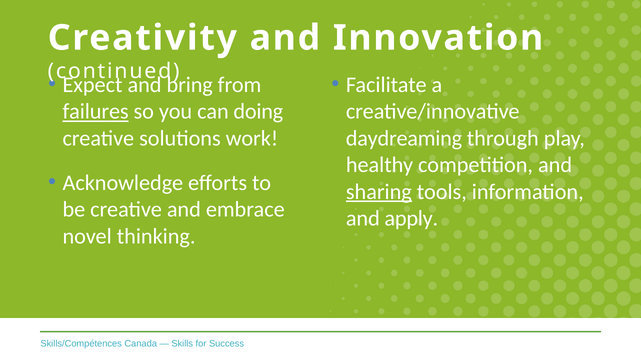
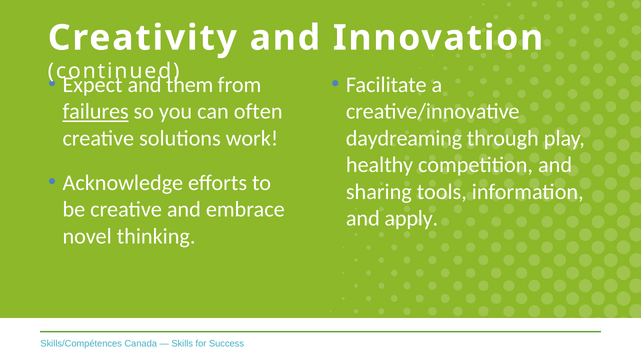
bring: bring -> them
doing: doing -> often
sharing underline: present -> none
